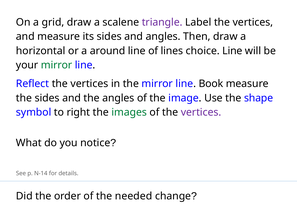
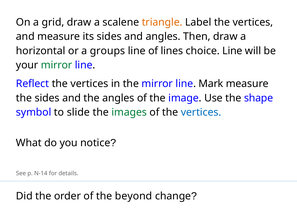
triangle colour: purple -> orange
around: around -> groups
Book: Book -> Mark
right: right -> slide
vertices at (201, 112) colour: purple -> blue
needed: needed -> beyond
